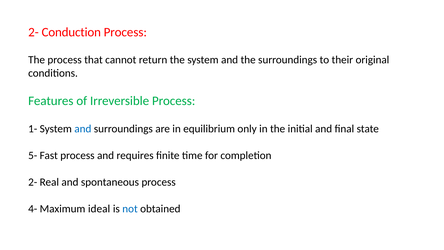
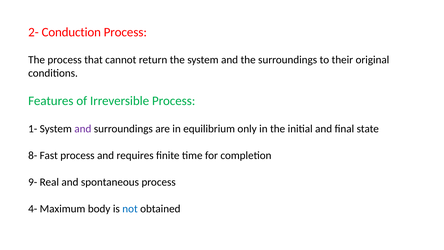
and at (83, 129) colour: blue -> purple
5-: 5- -> 8-
2- at (33, 182): 2- -> 9-
ideal: ideal -> body
